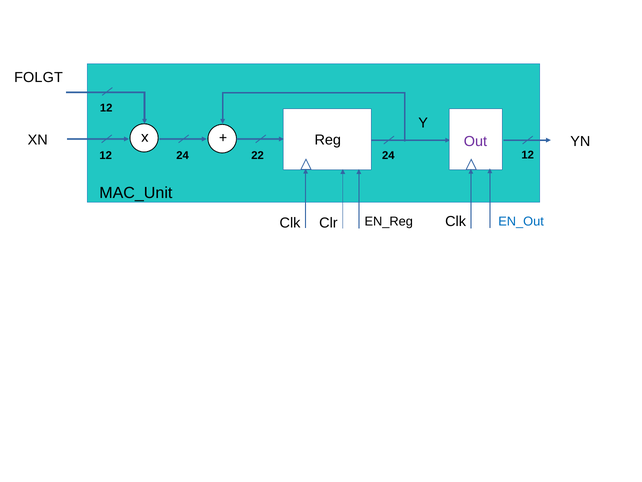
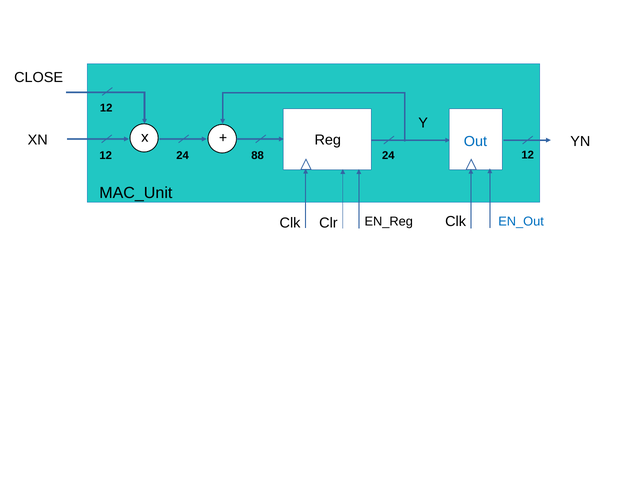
FOLGT: FOLGT -> CLOSE
Out colour: purple -> blue
22: 22 -> 88
